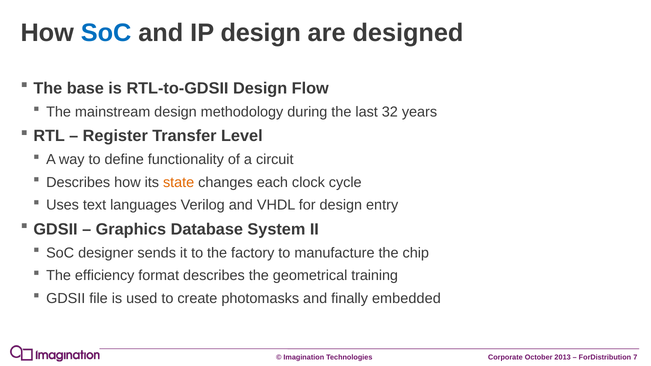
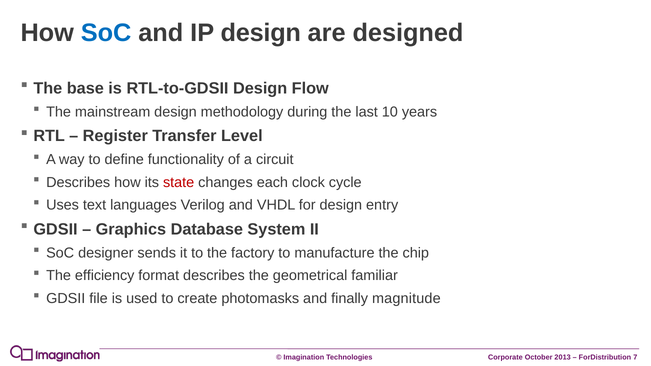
32: 32 -> 10
state colour: orange -> red
training: training -> familiar
embedded: embedded -> magnitude
